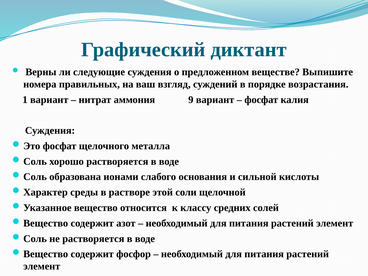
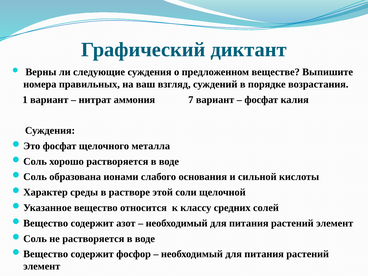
9: 9 -> 7
